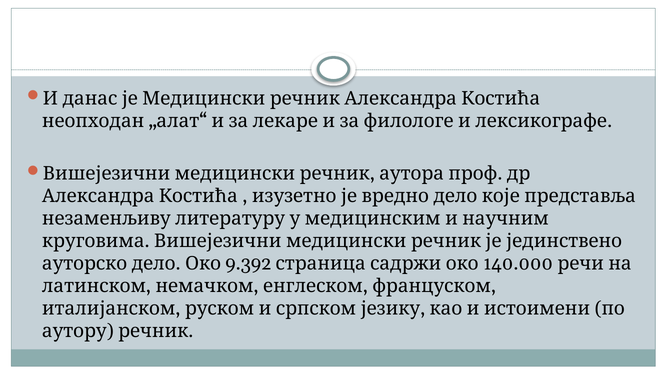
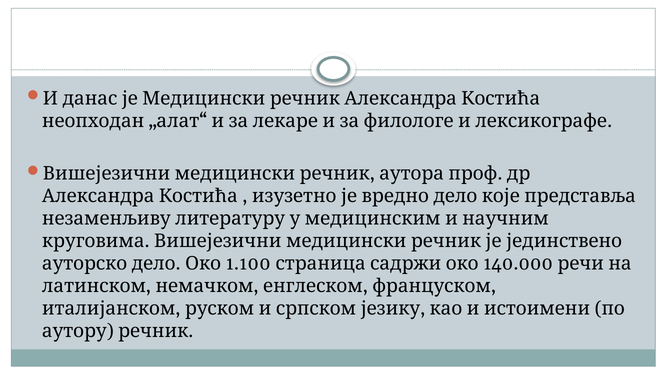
9.392: 9.392 -> 1.100
